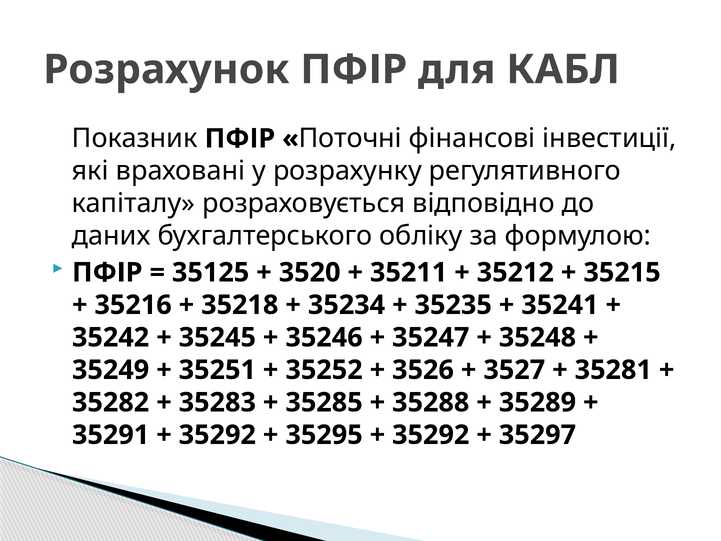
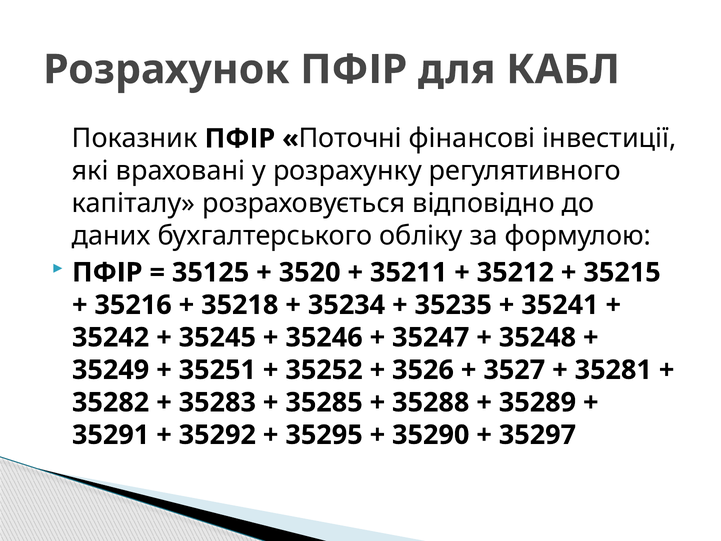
35292 at (431, 435): 35292 -> 35290
